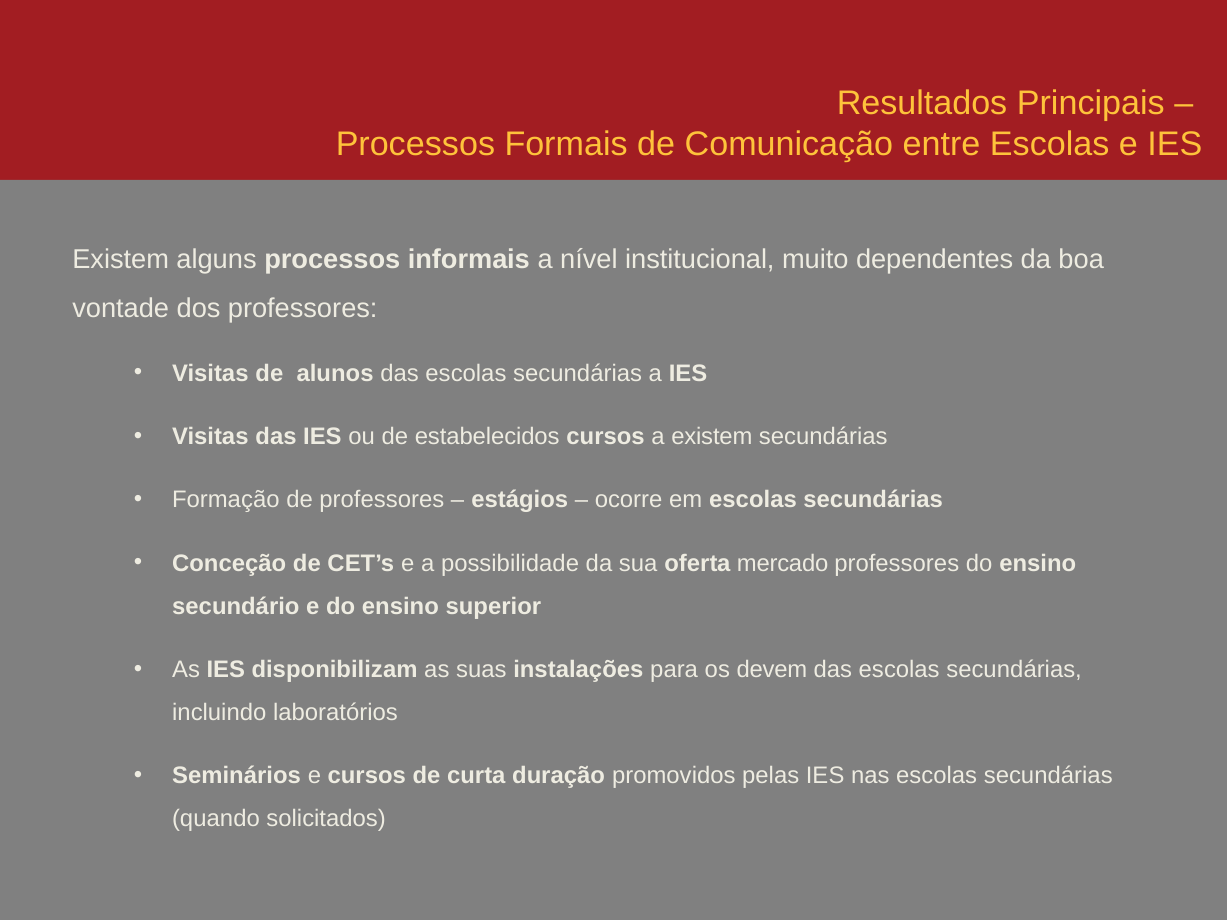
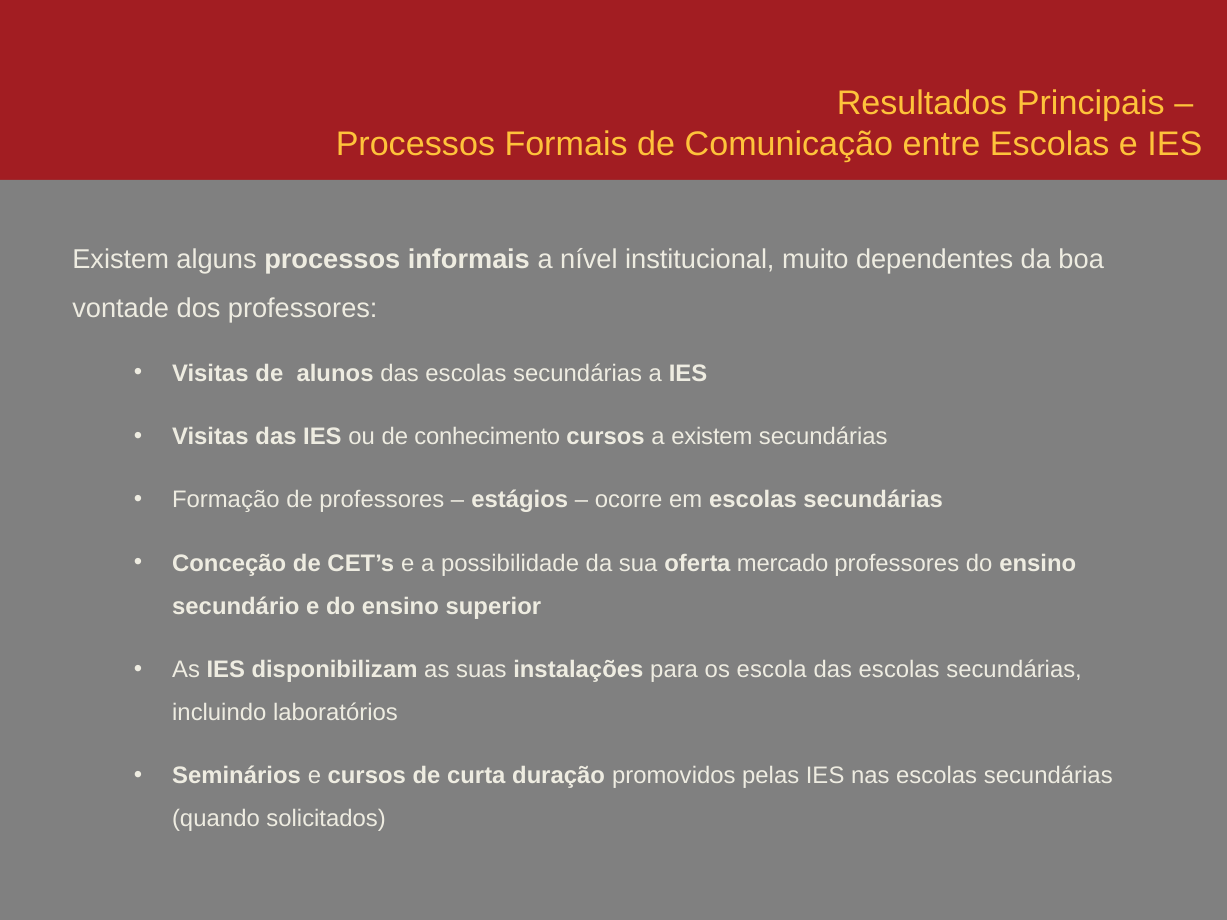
estabelecidos: estabelecidos -> conhecimento
devem: devem -> escola
